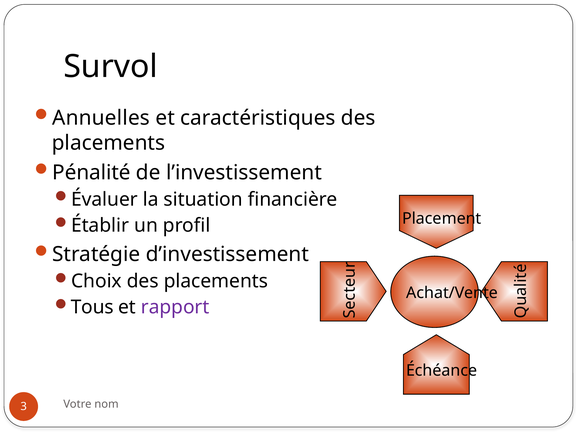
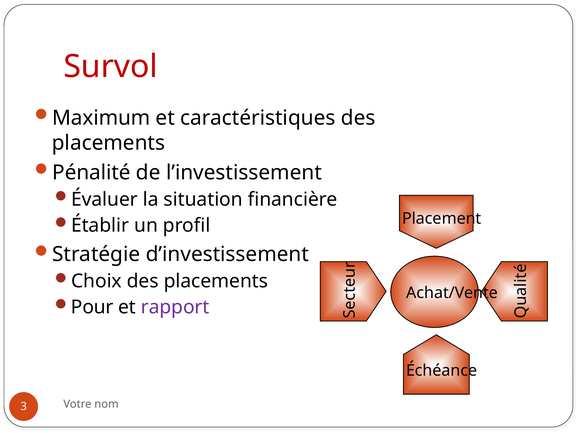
Survol colour: black -> red
Annuelles: Annuelles -> Maximum
Tous: Tous -> Pour
